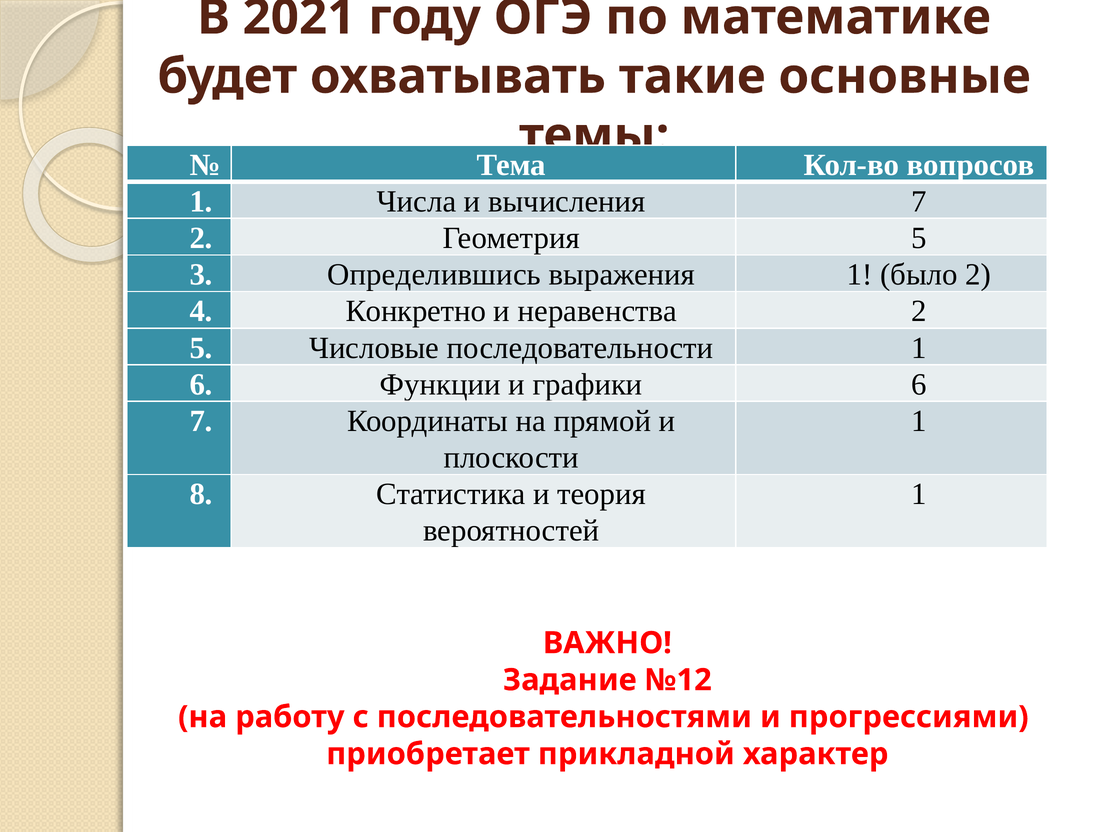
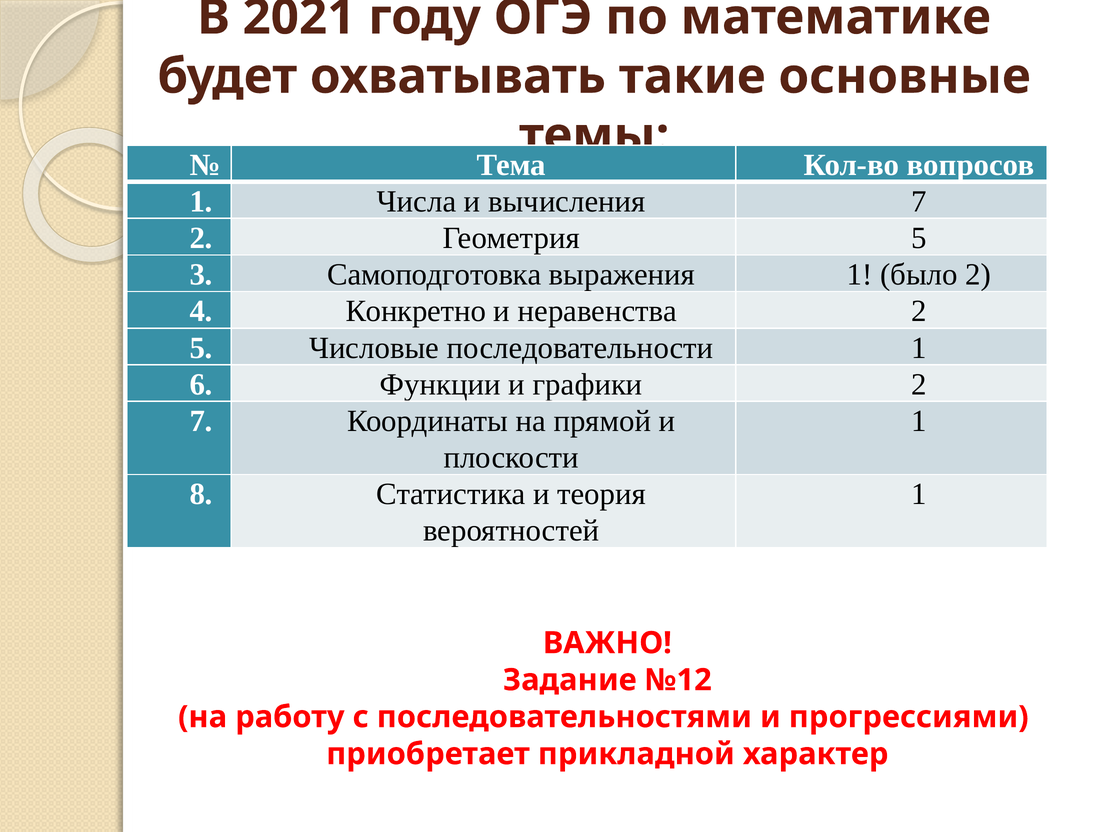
Определившись: Определившись -> Самоподготовка
графики 6: 6 -> 2
